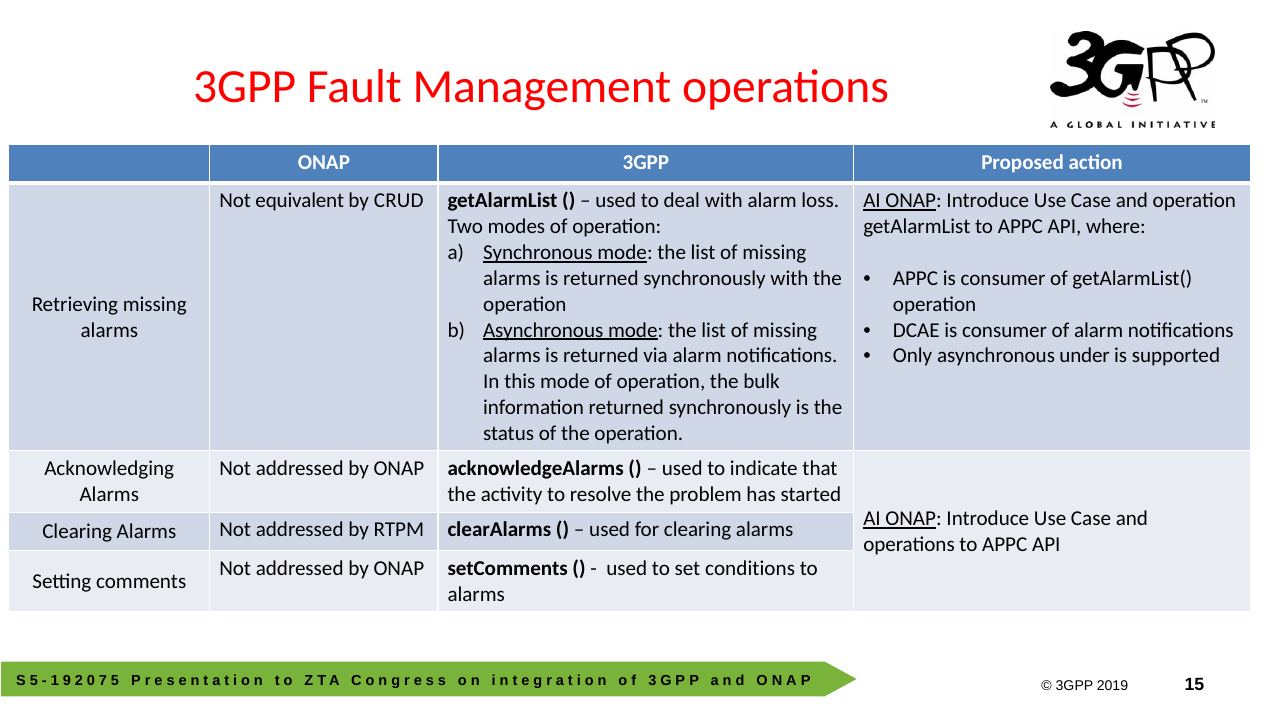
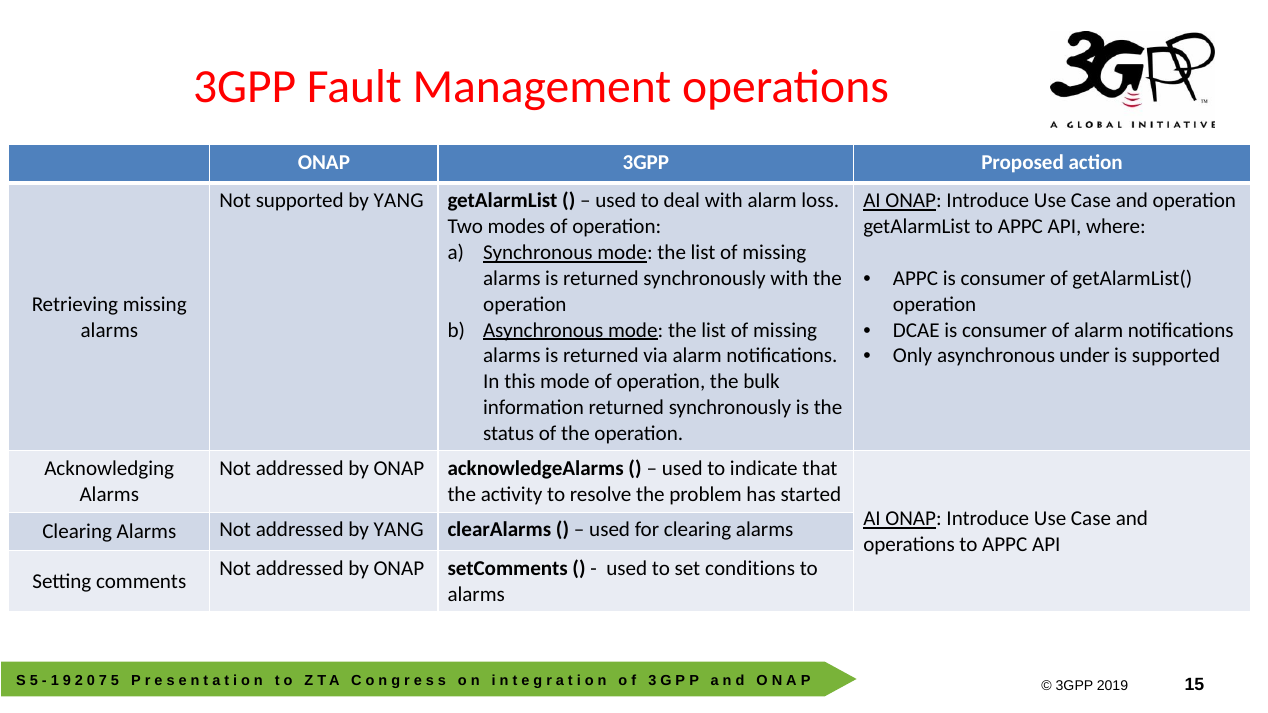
Not equivalent: equivalent -> supported
CRUD at (399, 201): CRUD -> YANG
addressed by RTPM: RTPM -> YANG
